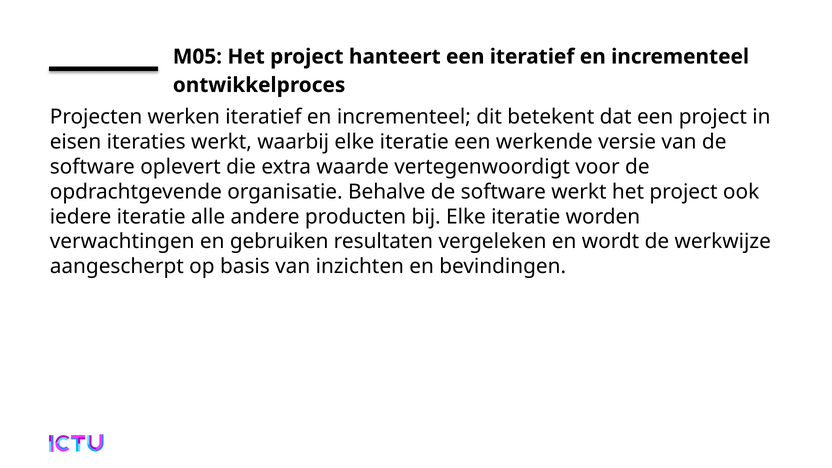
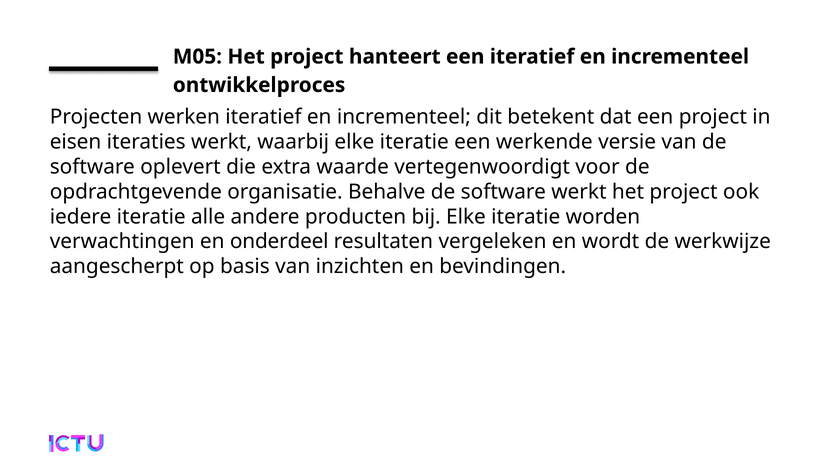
gebruiken: gebruiken -> onderdeel
